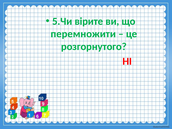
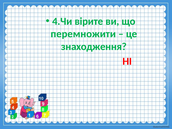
5.Чи: 5.Чи -> 4.Чи
розгорнутого: розгорнутого -> знаходження
